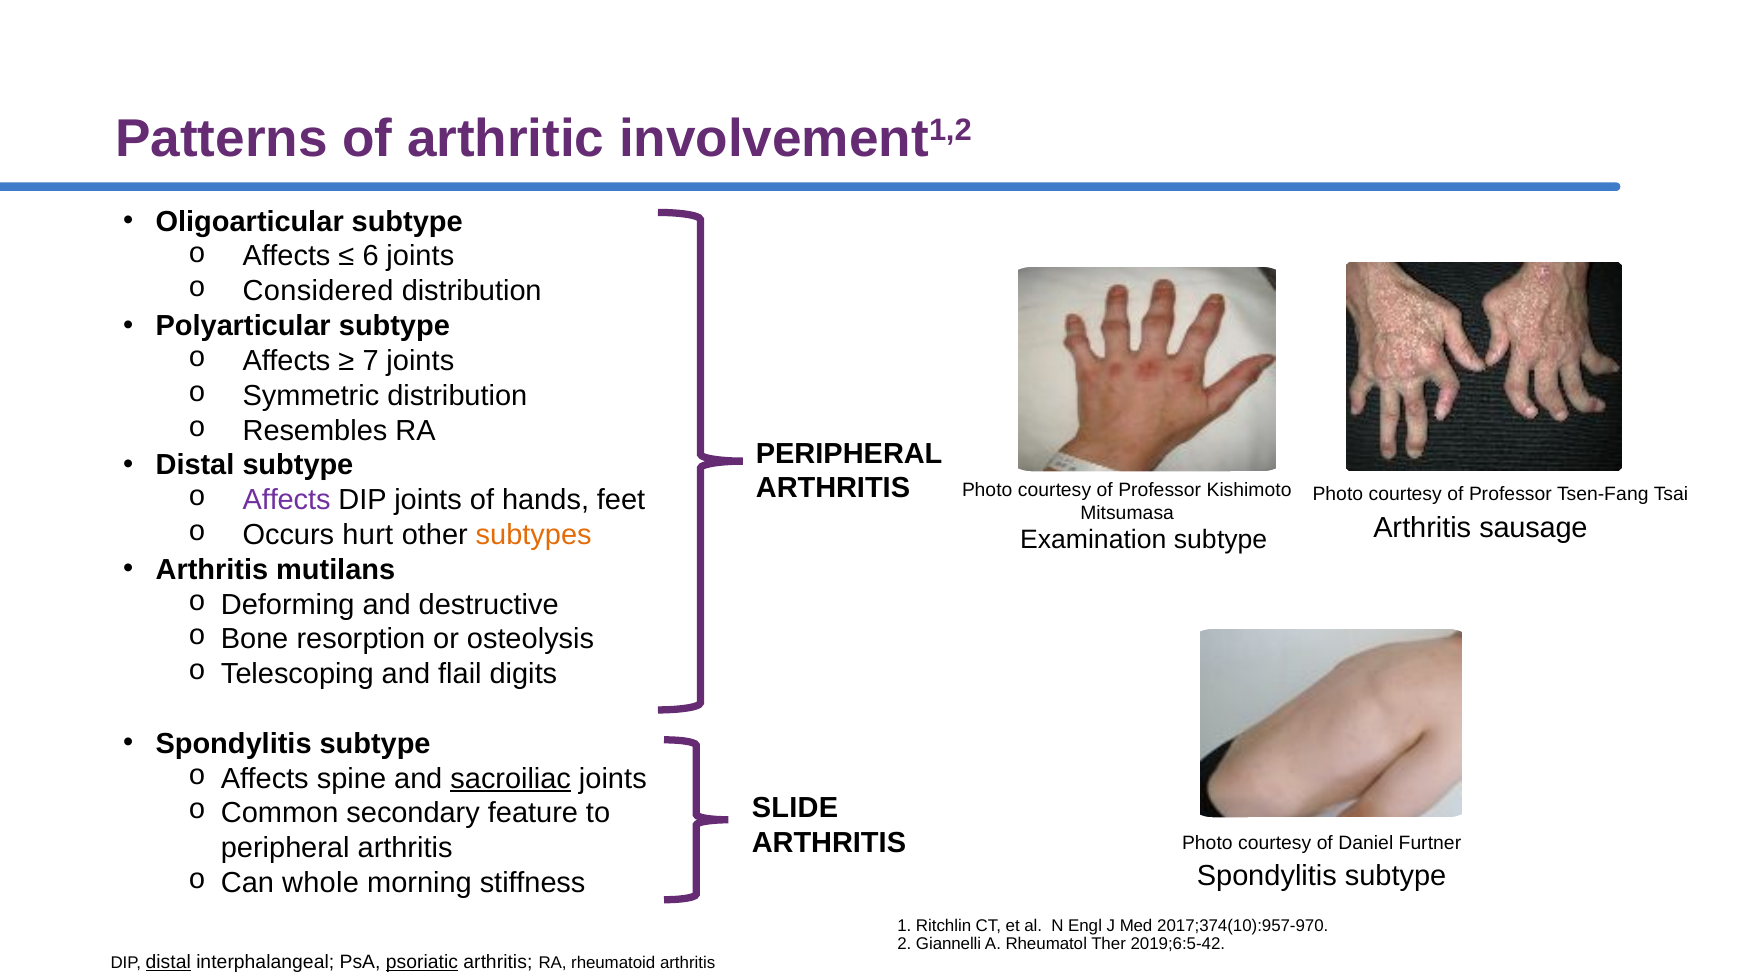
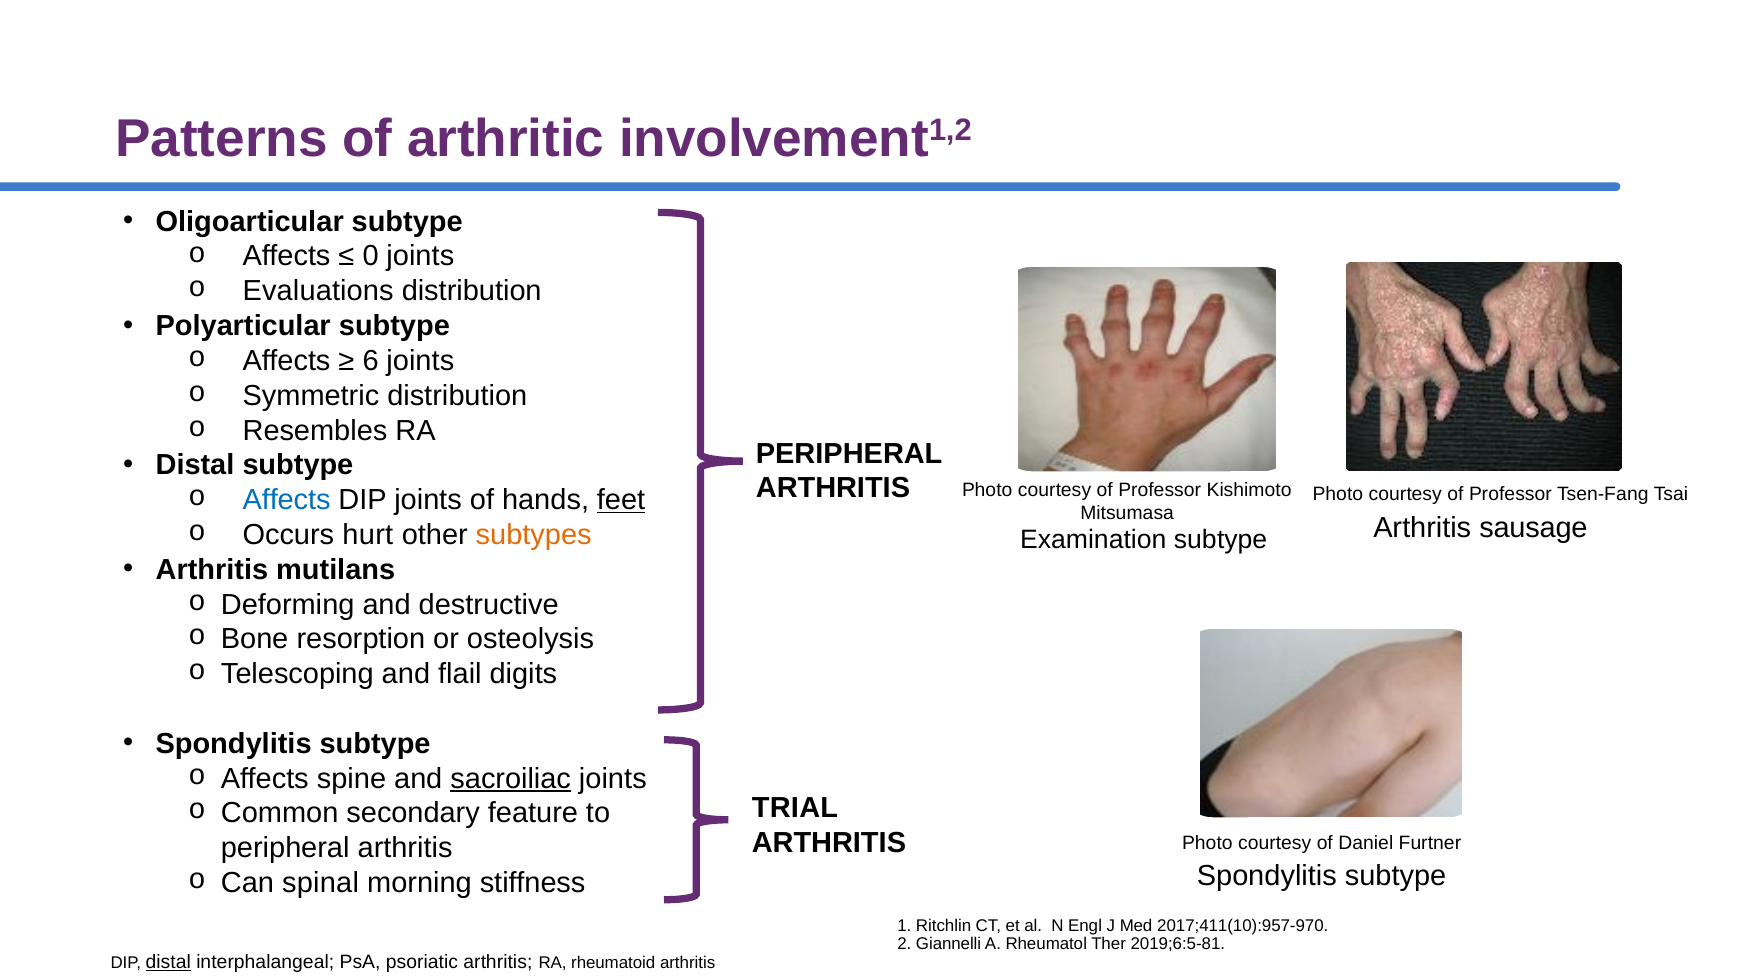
6: 6 -> 0
Considered: Considered -> Evaluations
7: 7 -> 6
Affects at (287, 500) colour: purple -> blue
feet underline: none -> present
SLIDE: SLIDE -> TRIAL
whole: whole -> spinal
2017;374(10):957-970: 2017;374(10):957-970 -> 2017;411(10):957-970
2019;6:5-42: 2019;6:5-42 -> 2019;6:5-81
psoriatic underline: present -> none
